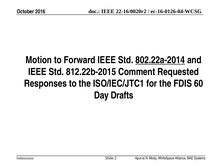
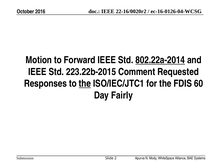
812.22b-2015: 812.22b-2015 -> 223.22b-2015
the at (85, 84) underline: none -> present
Drafts: Drafts -> Fairly
